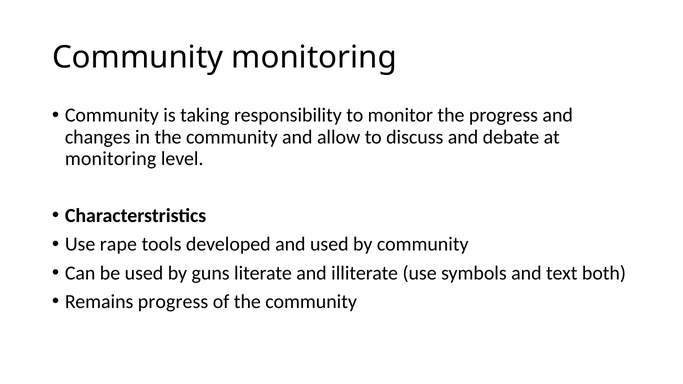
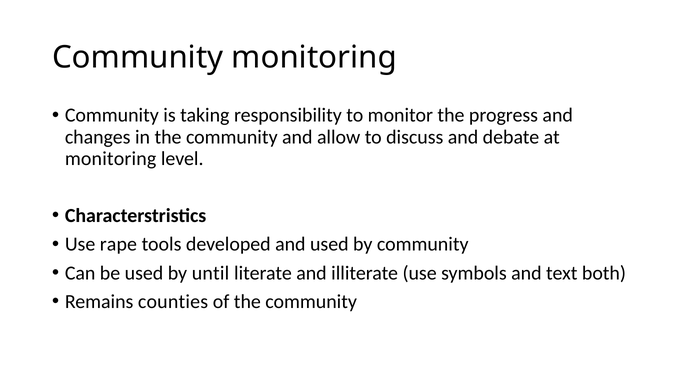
guns: guns -> until
Remains progress: progress -> counties
